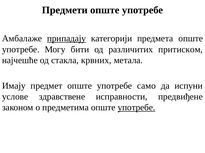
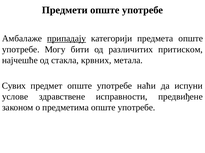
Имају: Имају -> Сувих
само: само -> наћи
употребе at (136, 108) underline: present -> none
